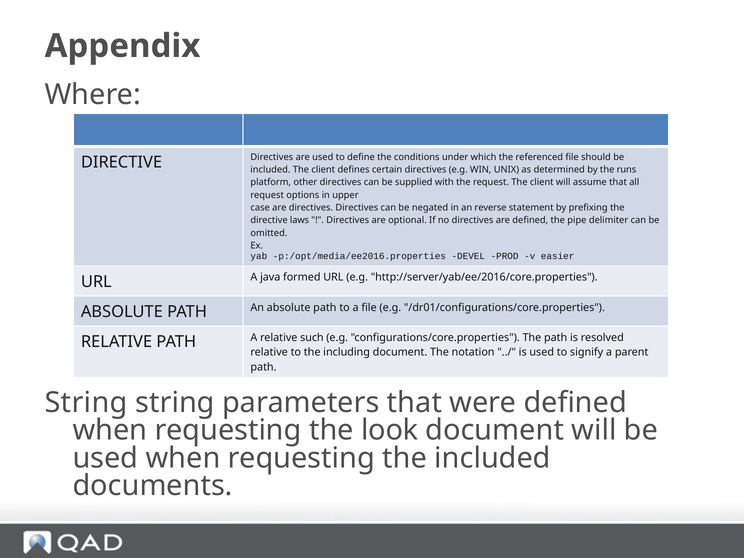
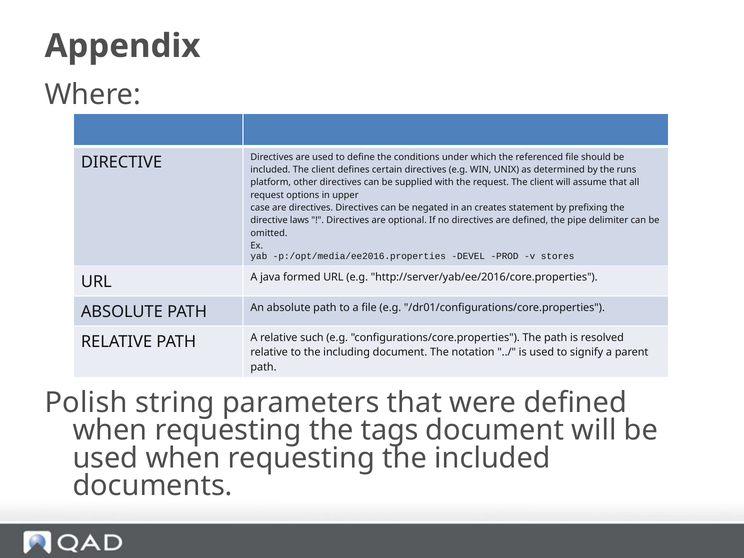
reverse: reverse -> creates
easier: easier -> stores
String at (86, 403): String -> Polish
look: look -> tags
